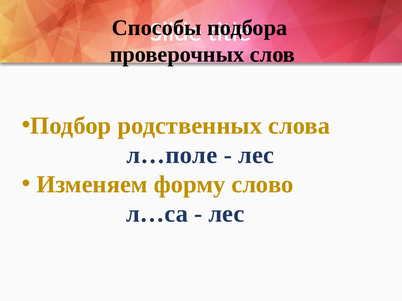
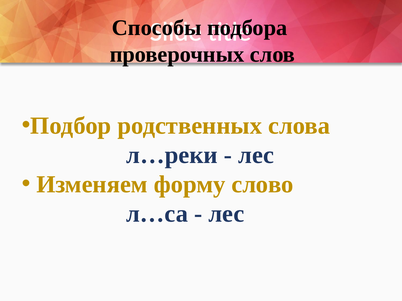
л…поле: л…поле -> л…реки
